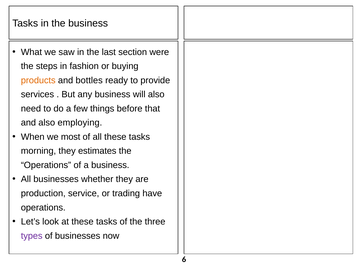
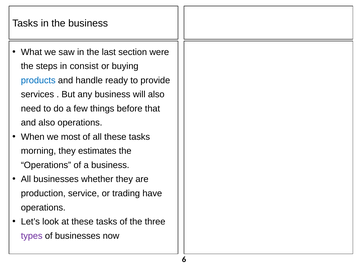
fashion: fashion -> consist
products colour: orange -> blue
bottles: bottles -> handle
also employing: employing -> operations
